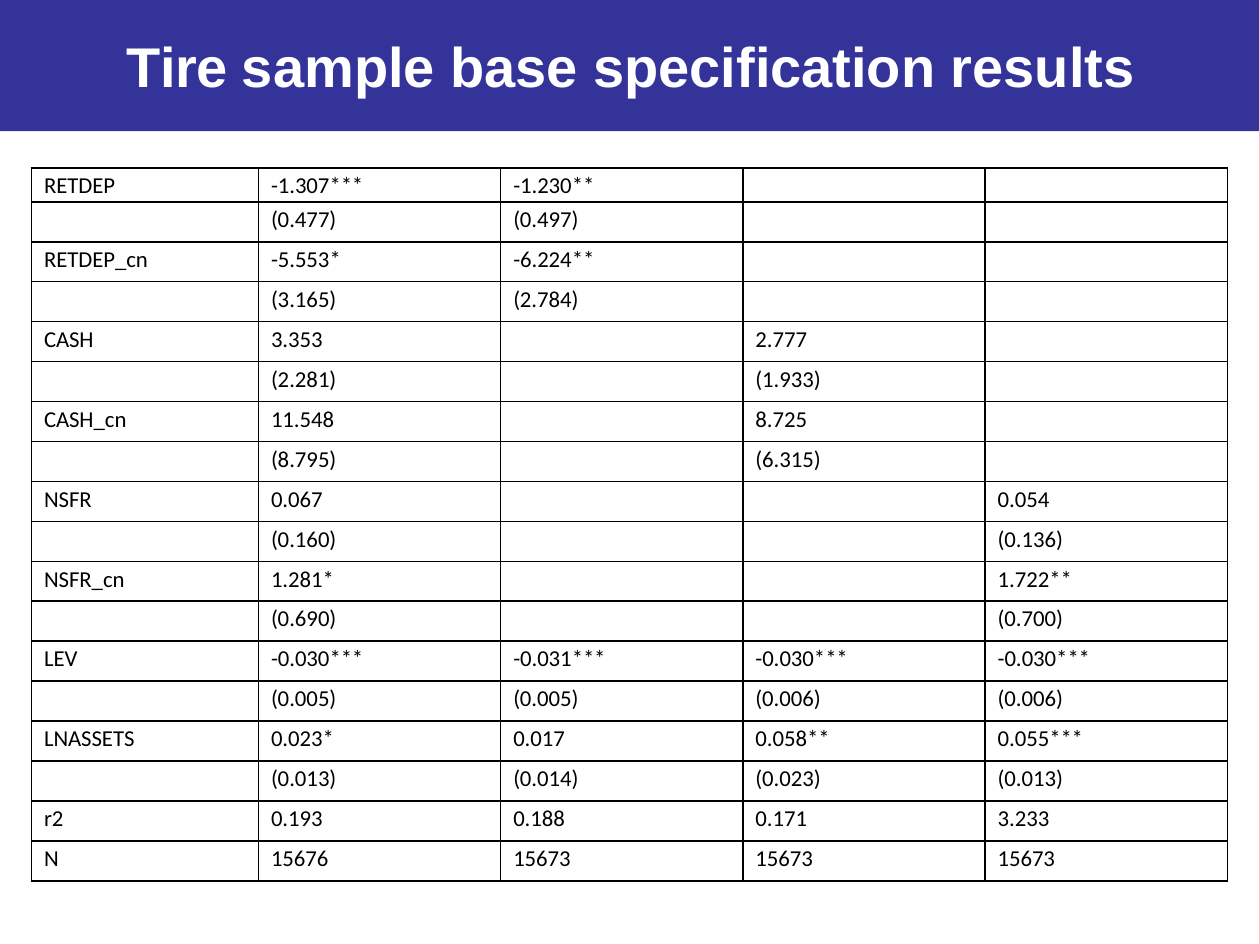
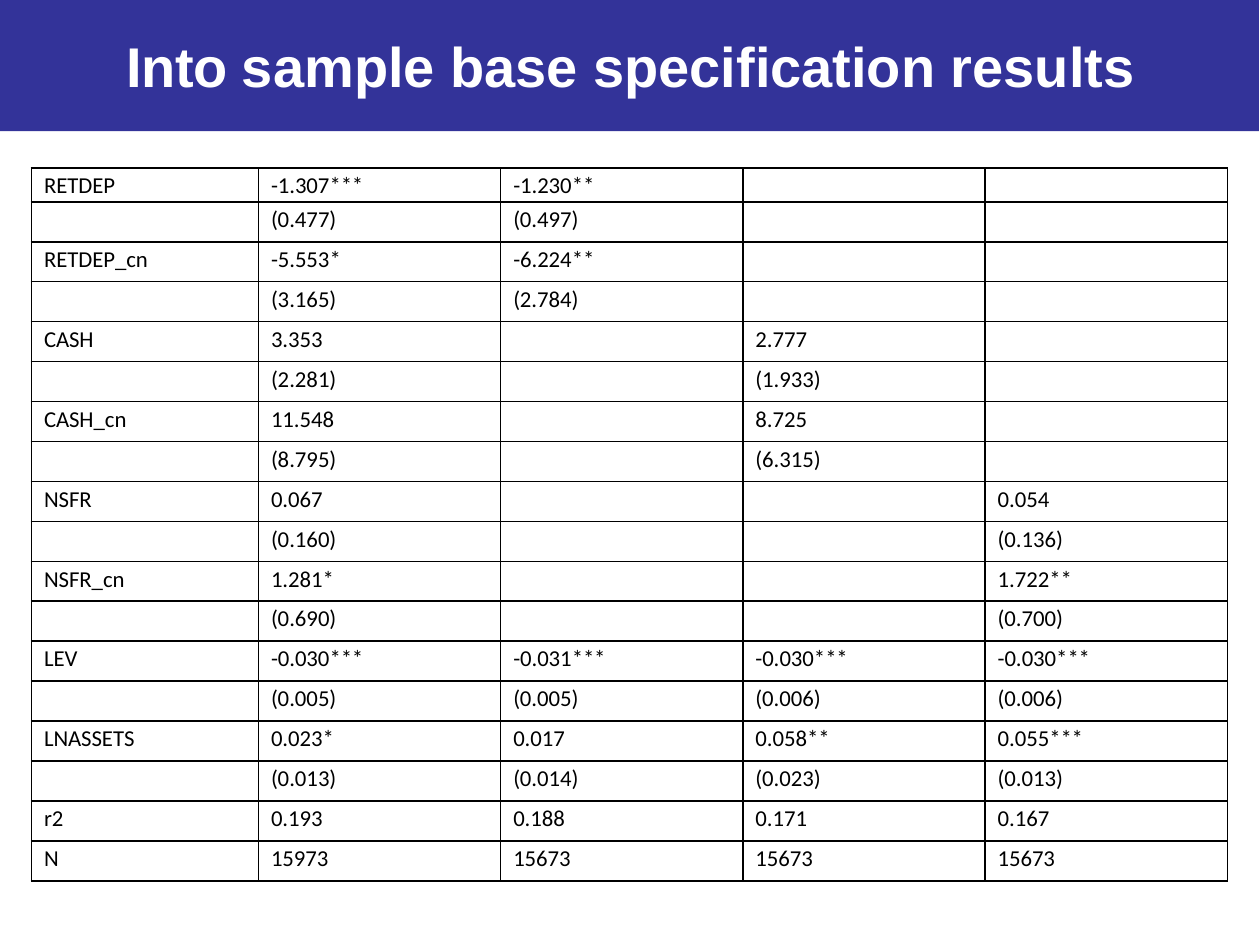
Tire: Tire -> Into
3.233: 3.233 -> 0.167
15676: 15676 -> 15973
